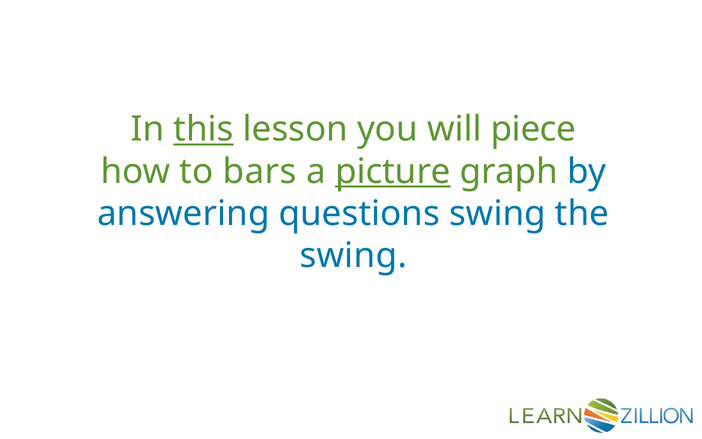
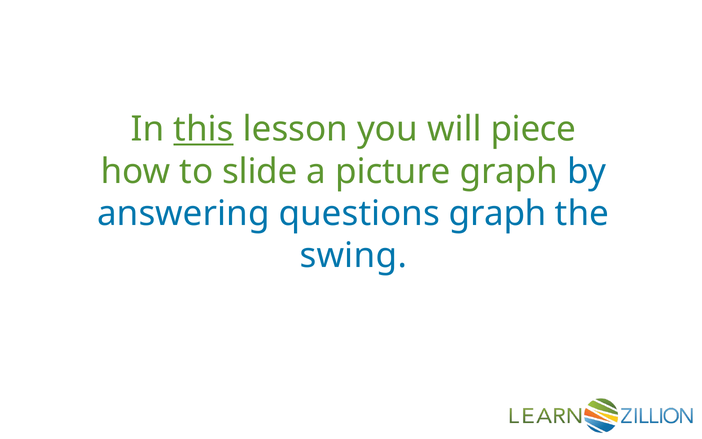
bars: bars -> slide
picture underline: present -> none
questions swing: swing -> graph
